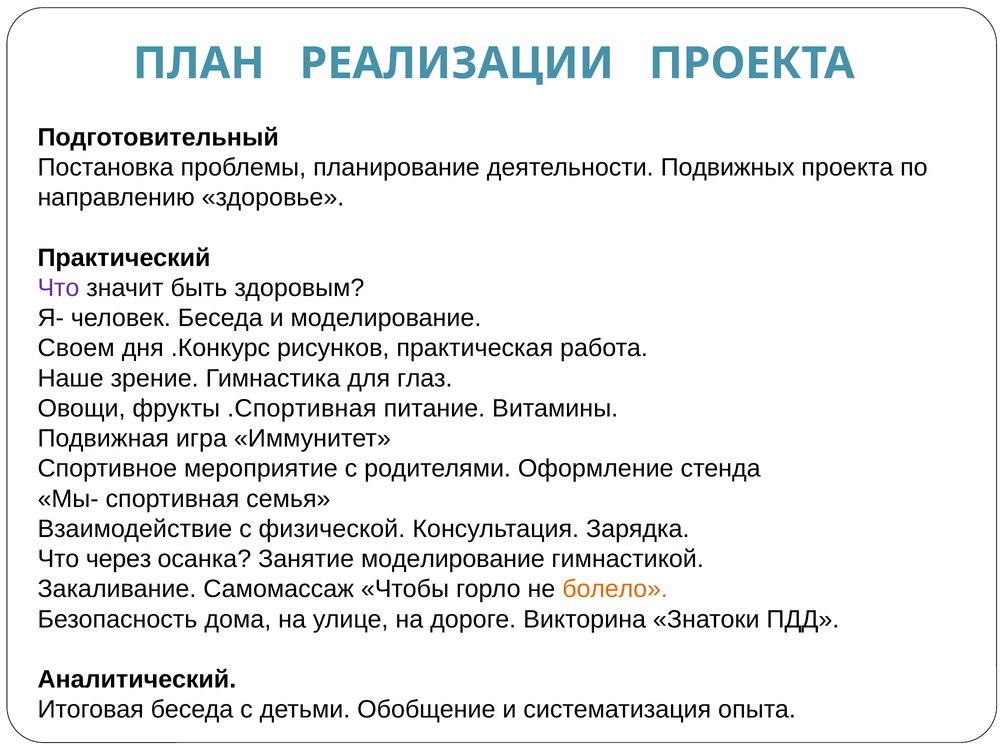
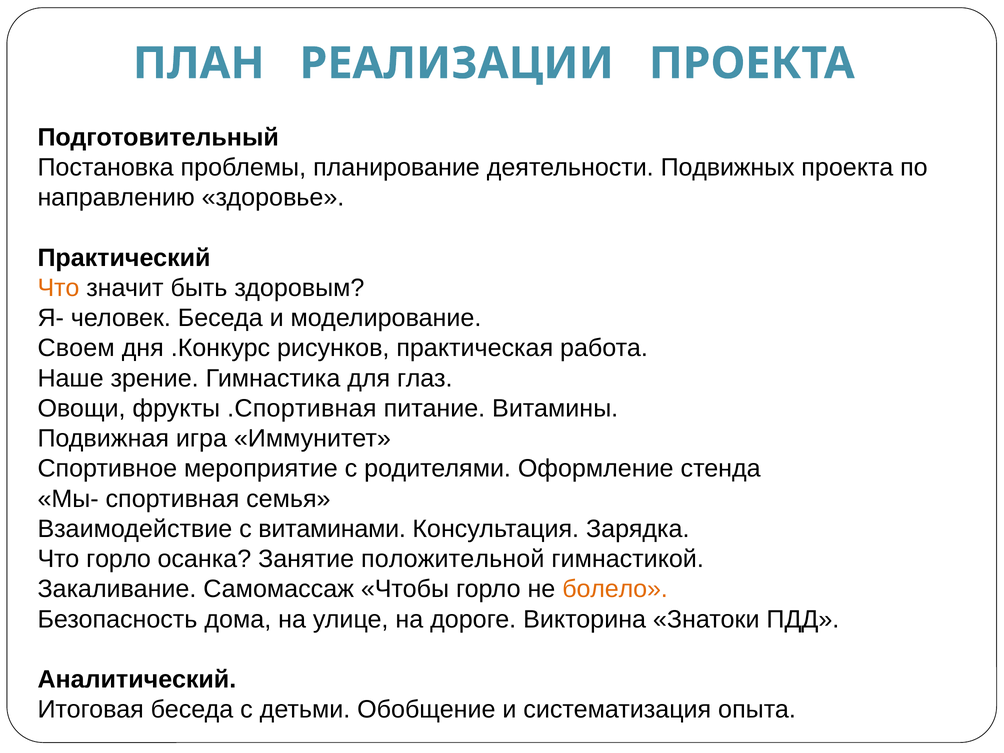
Что at (58, 288) colour: purple -> orange
физической: физической -> витаминами
Что через: через -> горло
Занятие моделирование: моделирование -> положительной
